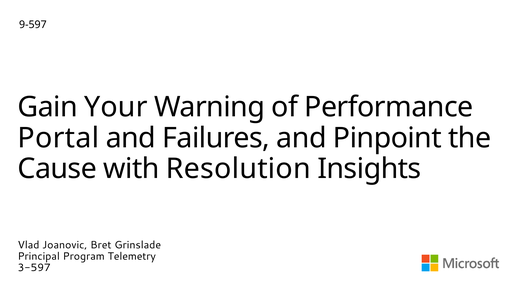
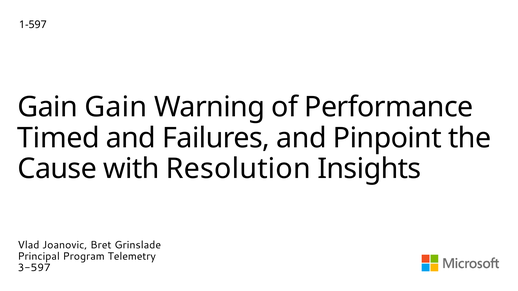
9-597: 9-597 -> 1-597
Gain Your: Your -> Gain
Portal: Portal -> Timed
